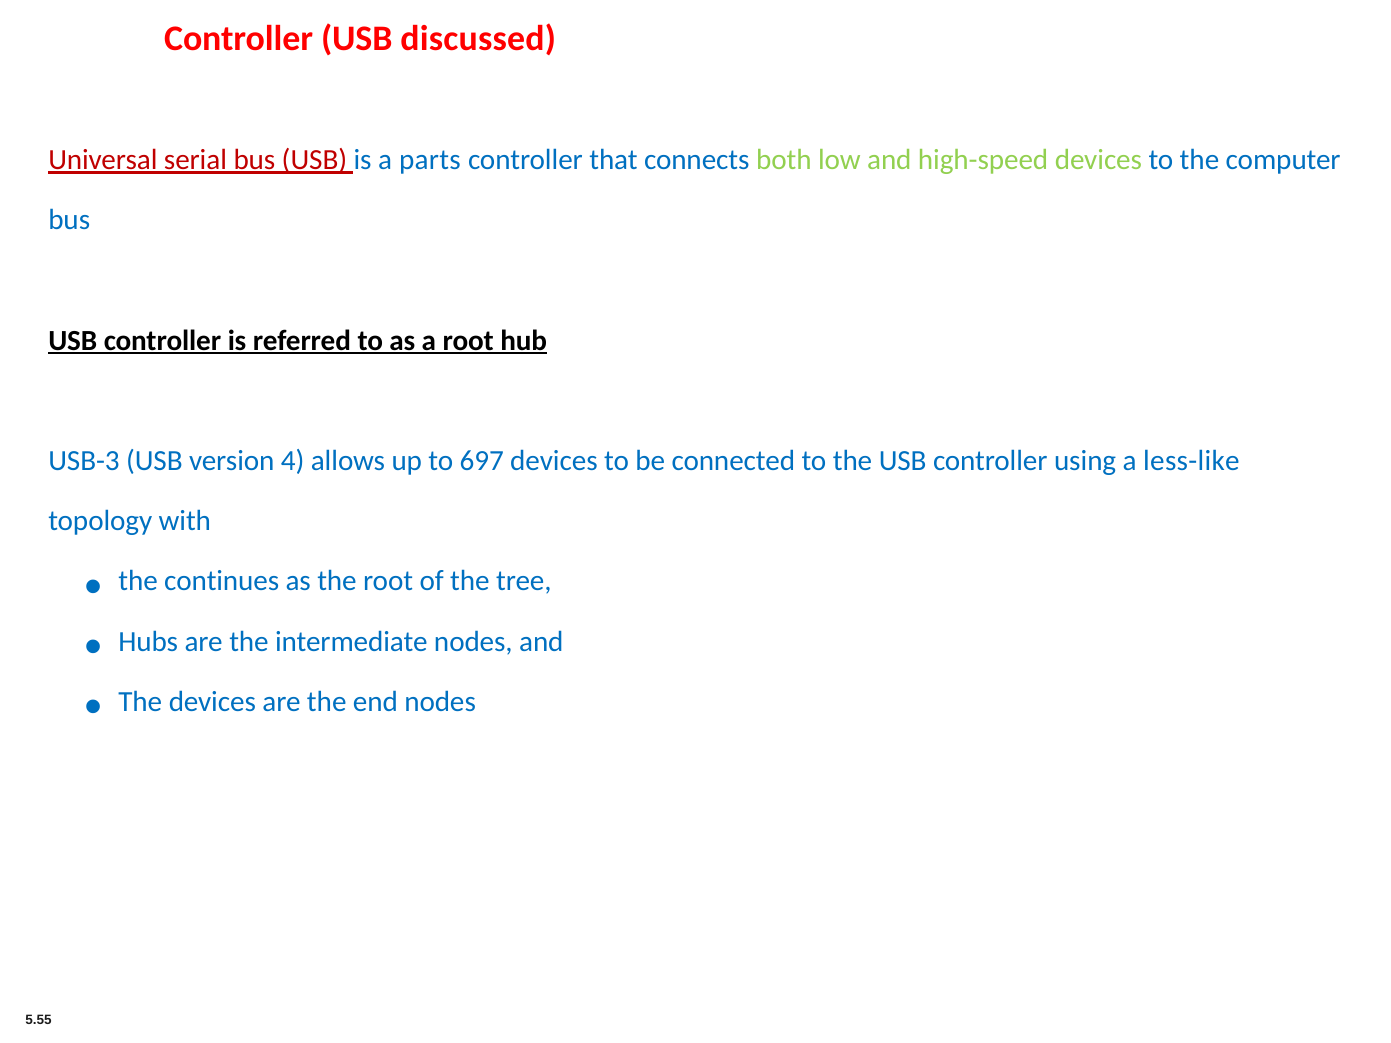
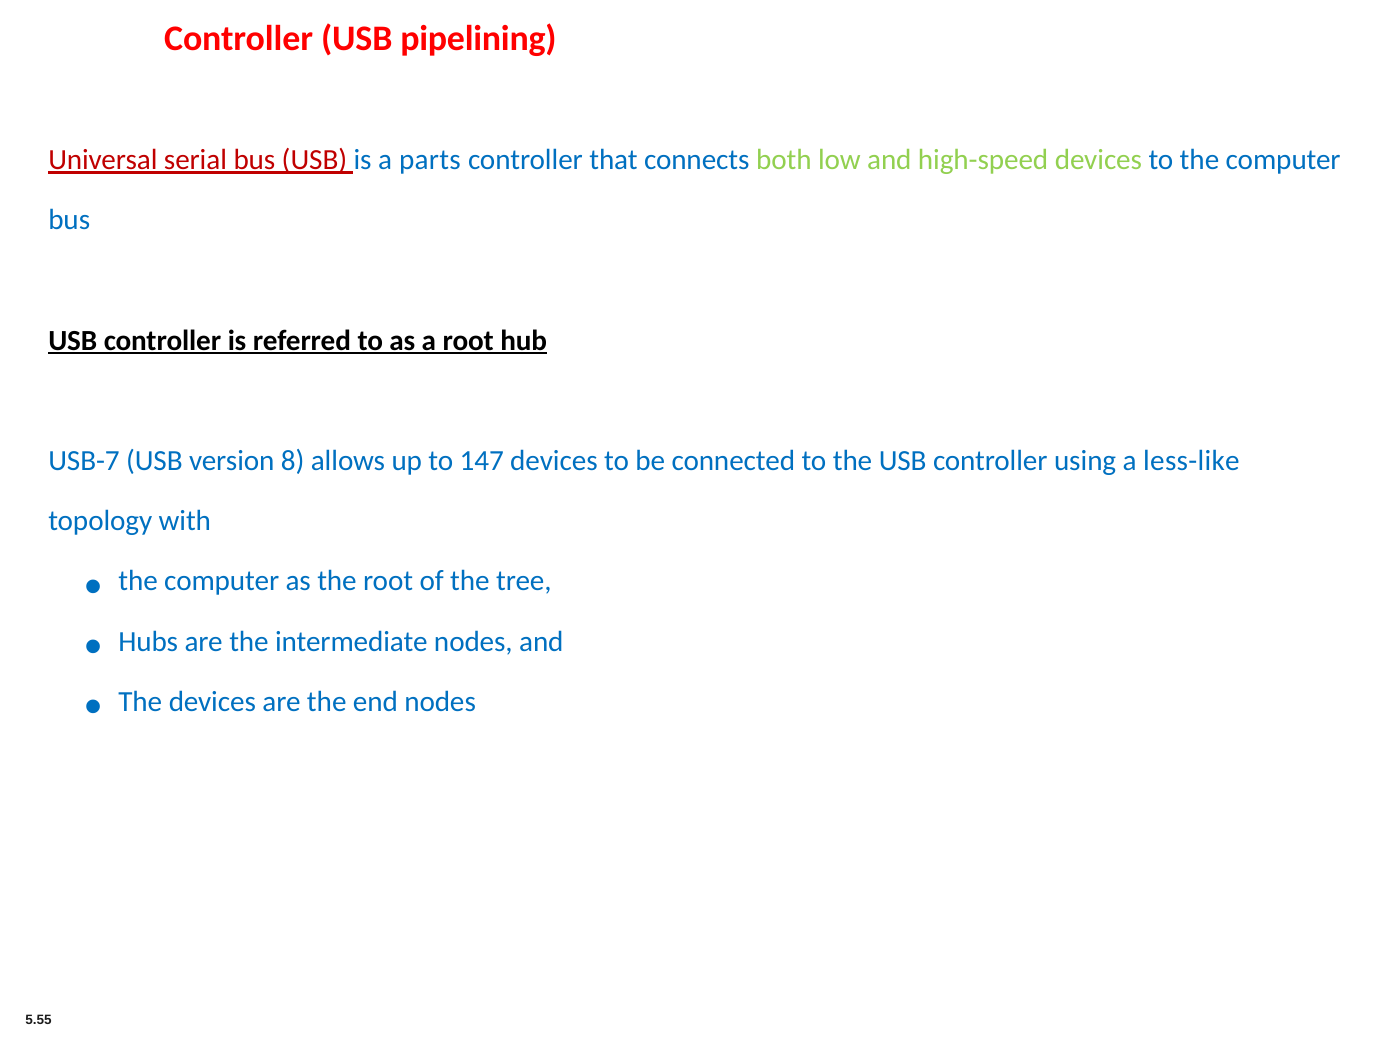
discussed: discussed -> pipelining
USB-3: USB-3 -> USB-7
4: 4 -> 8
697: 697 -> 147
continues at (222, 581): continues -> computer
